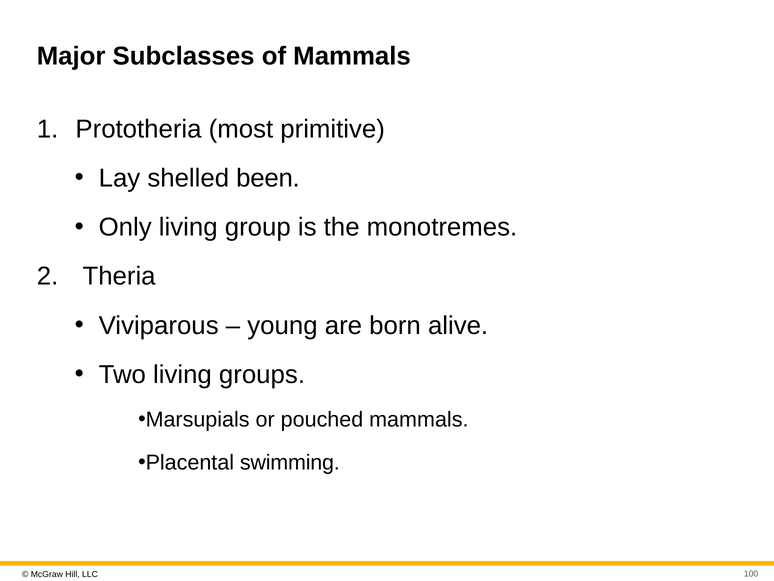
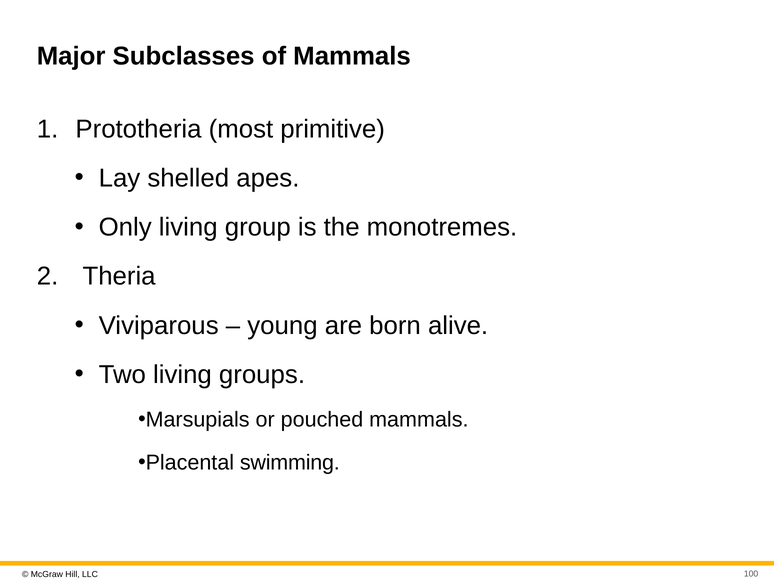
been: been -> apes
